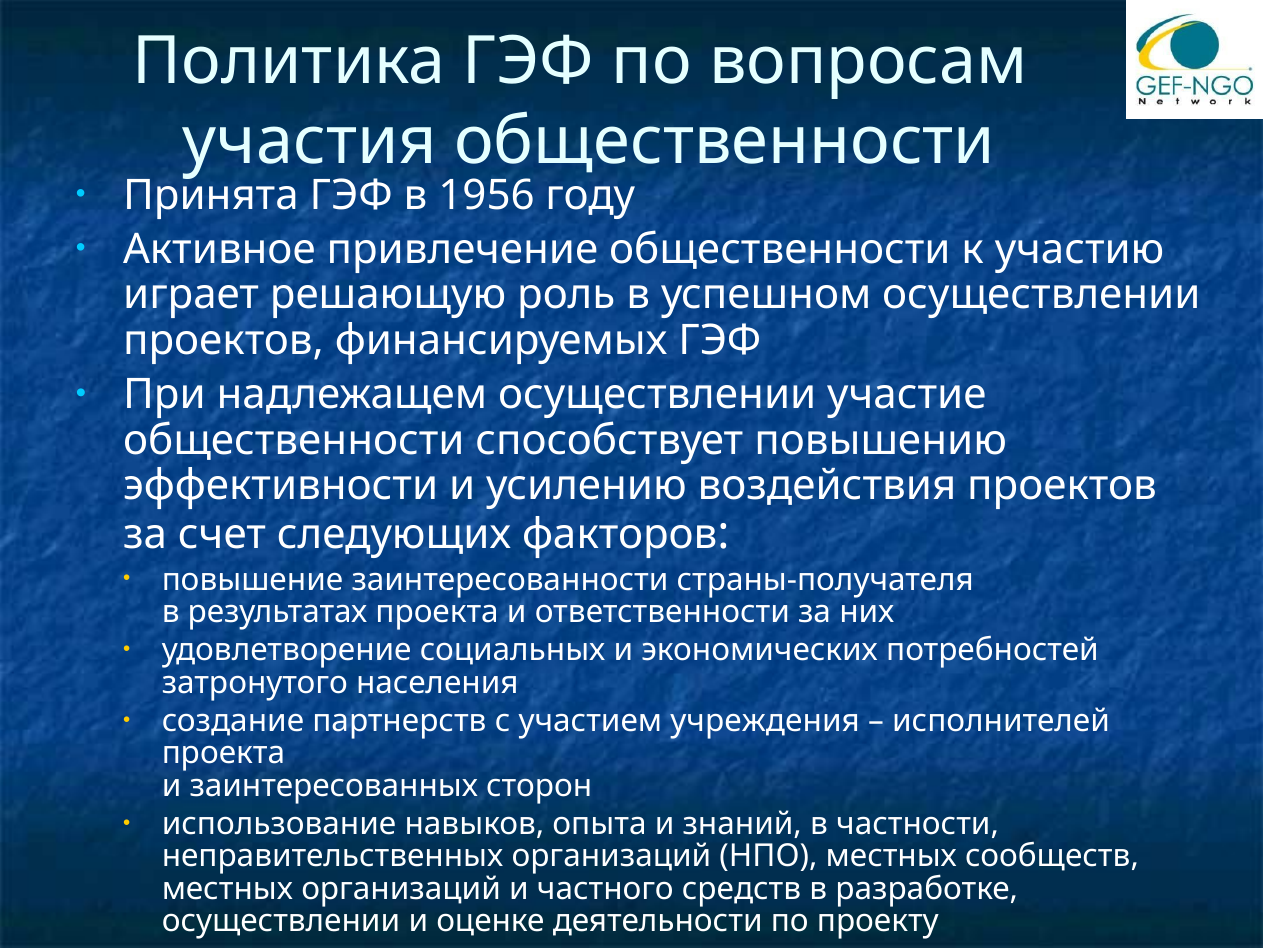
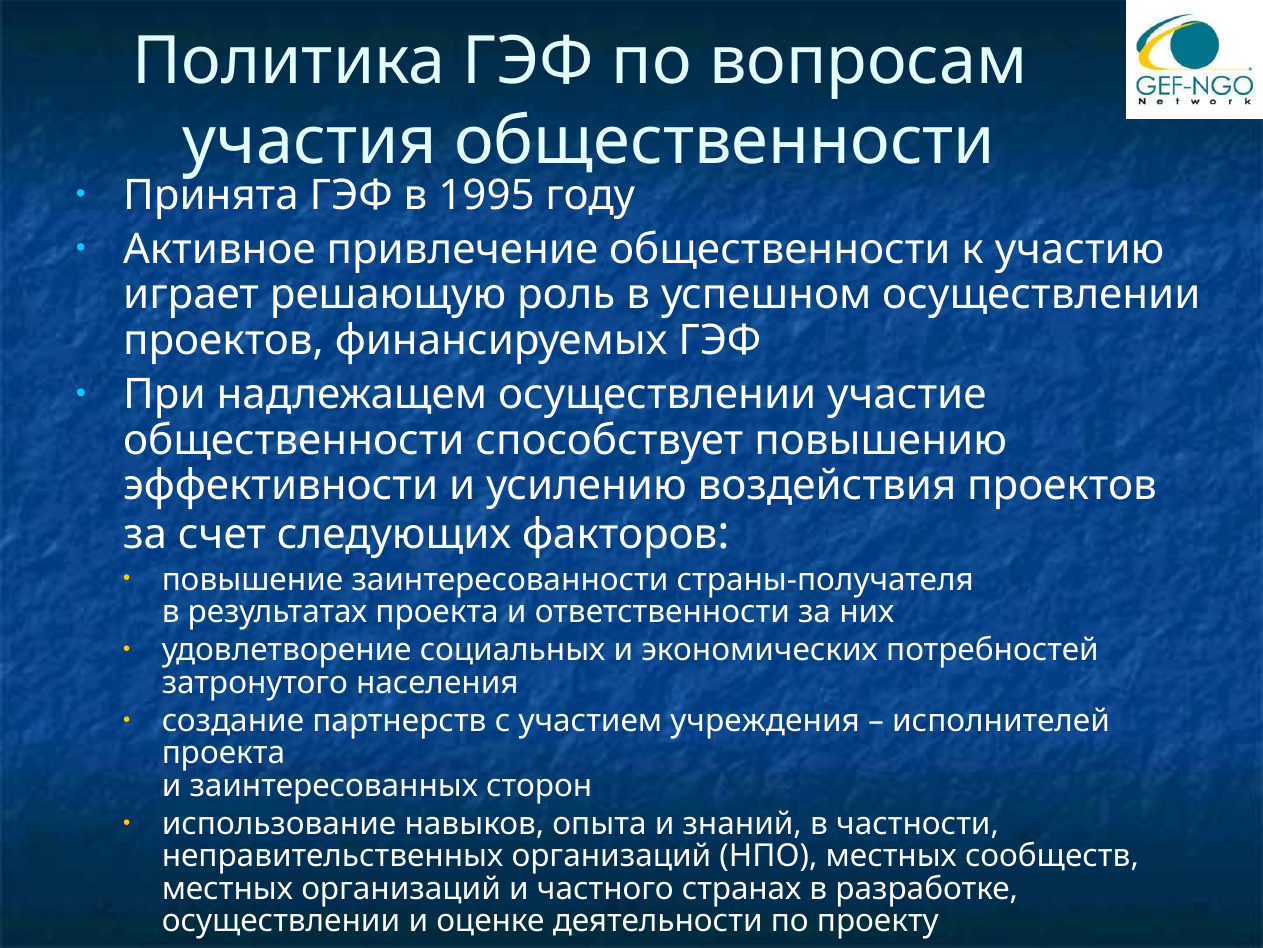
1956: 1956 -> 1995
средств: средств -> странах
